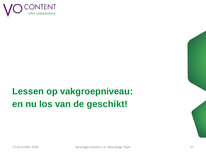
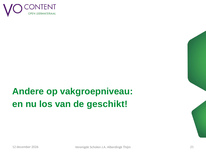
Lessen: Lessen -> Andere
